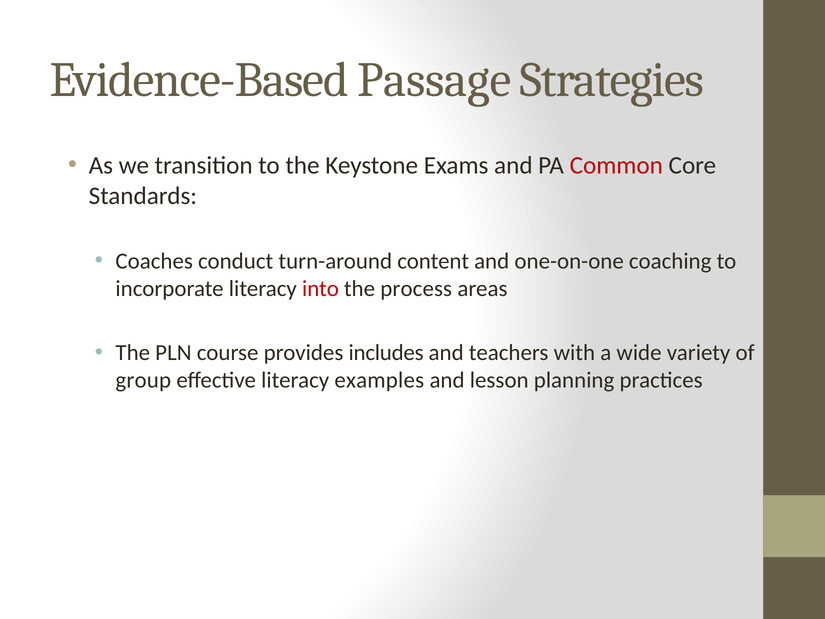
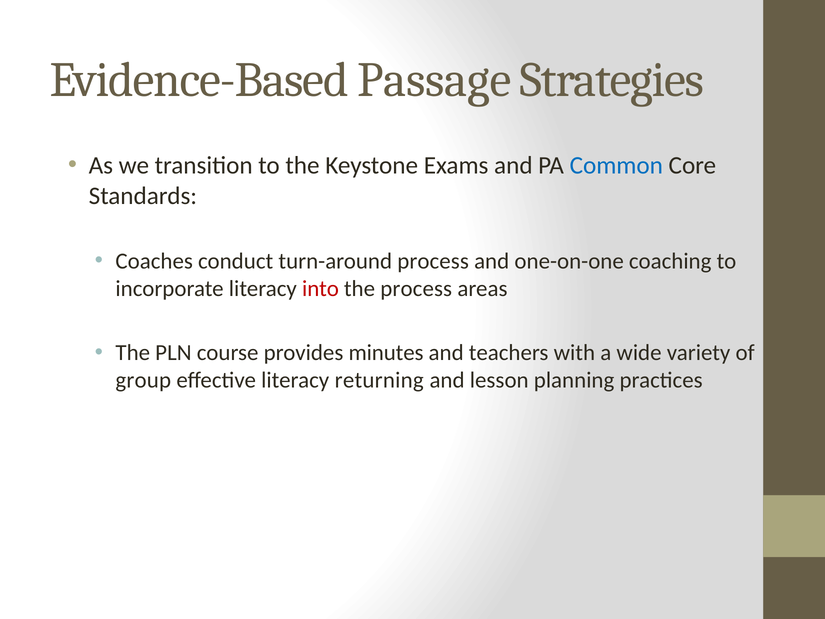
Common colour: red -> blue
turn-around content: content -> process
includes: includes -> minutes
examples: examples -> returning
